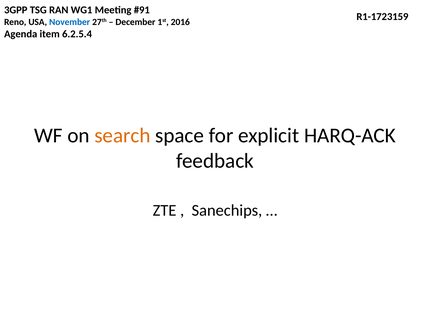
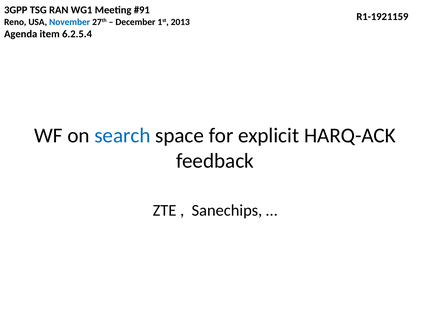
R1-1723159: R1-1723159 -> R1-1921159
2016: 2016 -> 2013
search colour: orange -> blue
